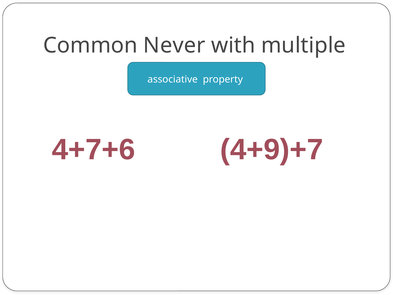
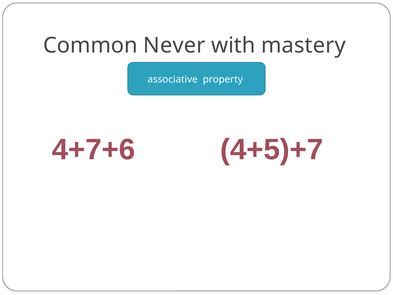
multiple: multiple -> mastery
4+9)+7: 4+9)+7 -> 4+5)+7
